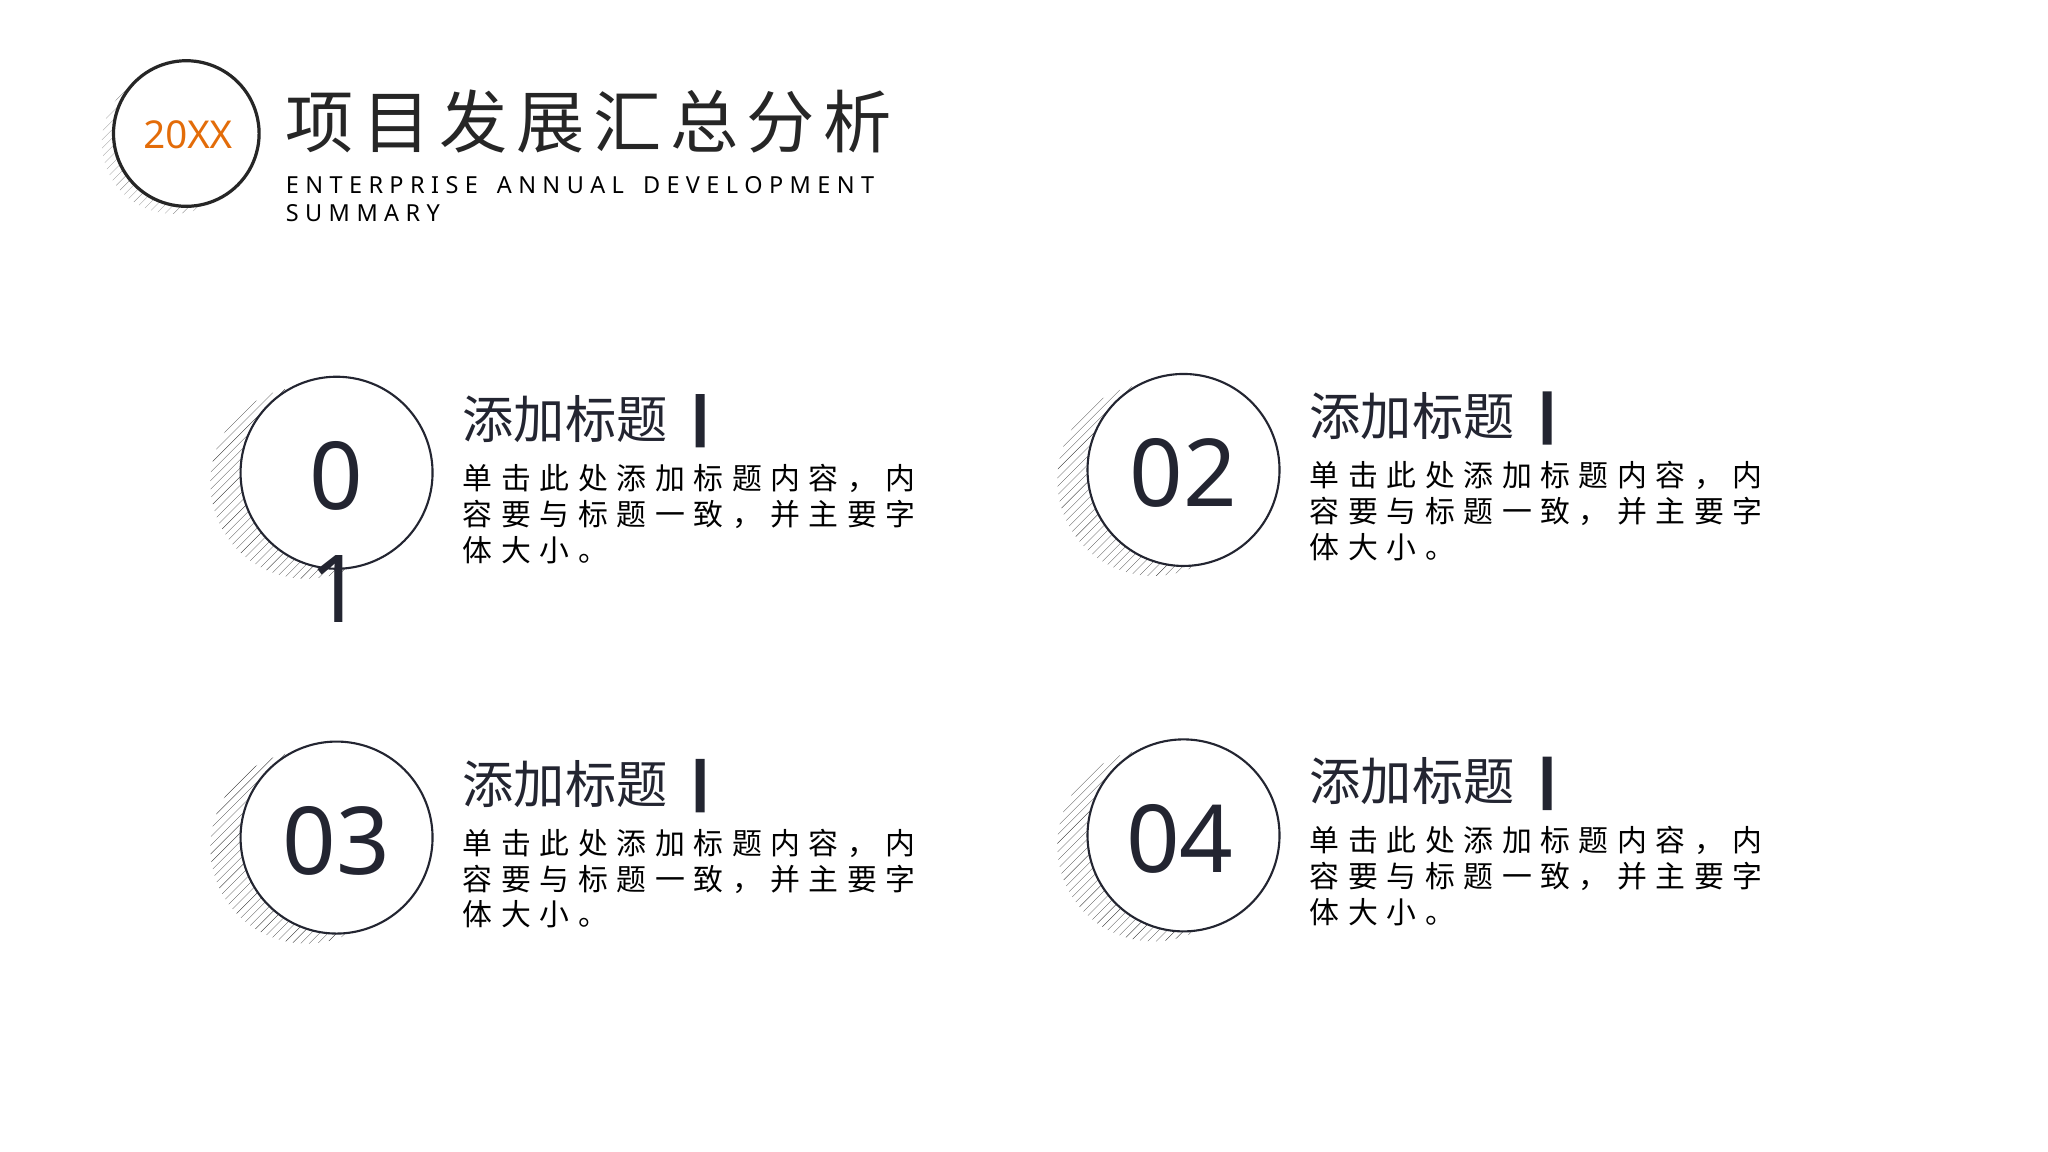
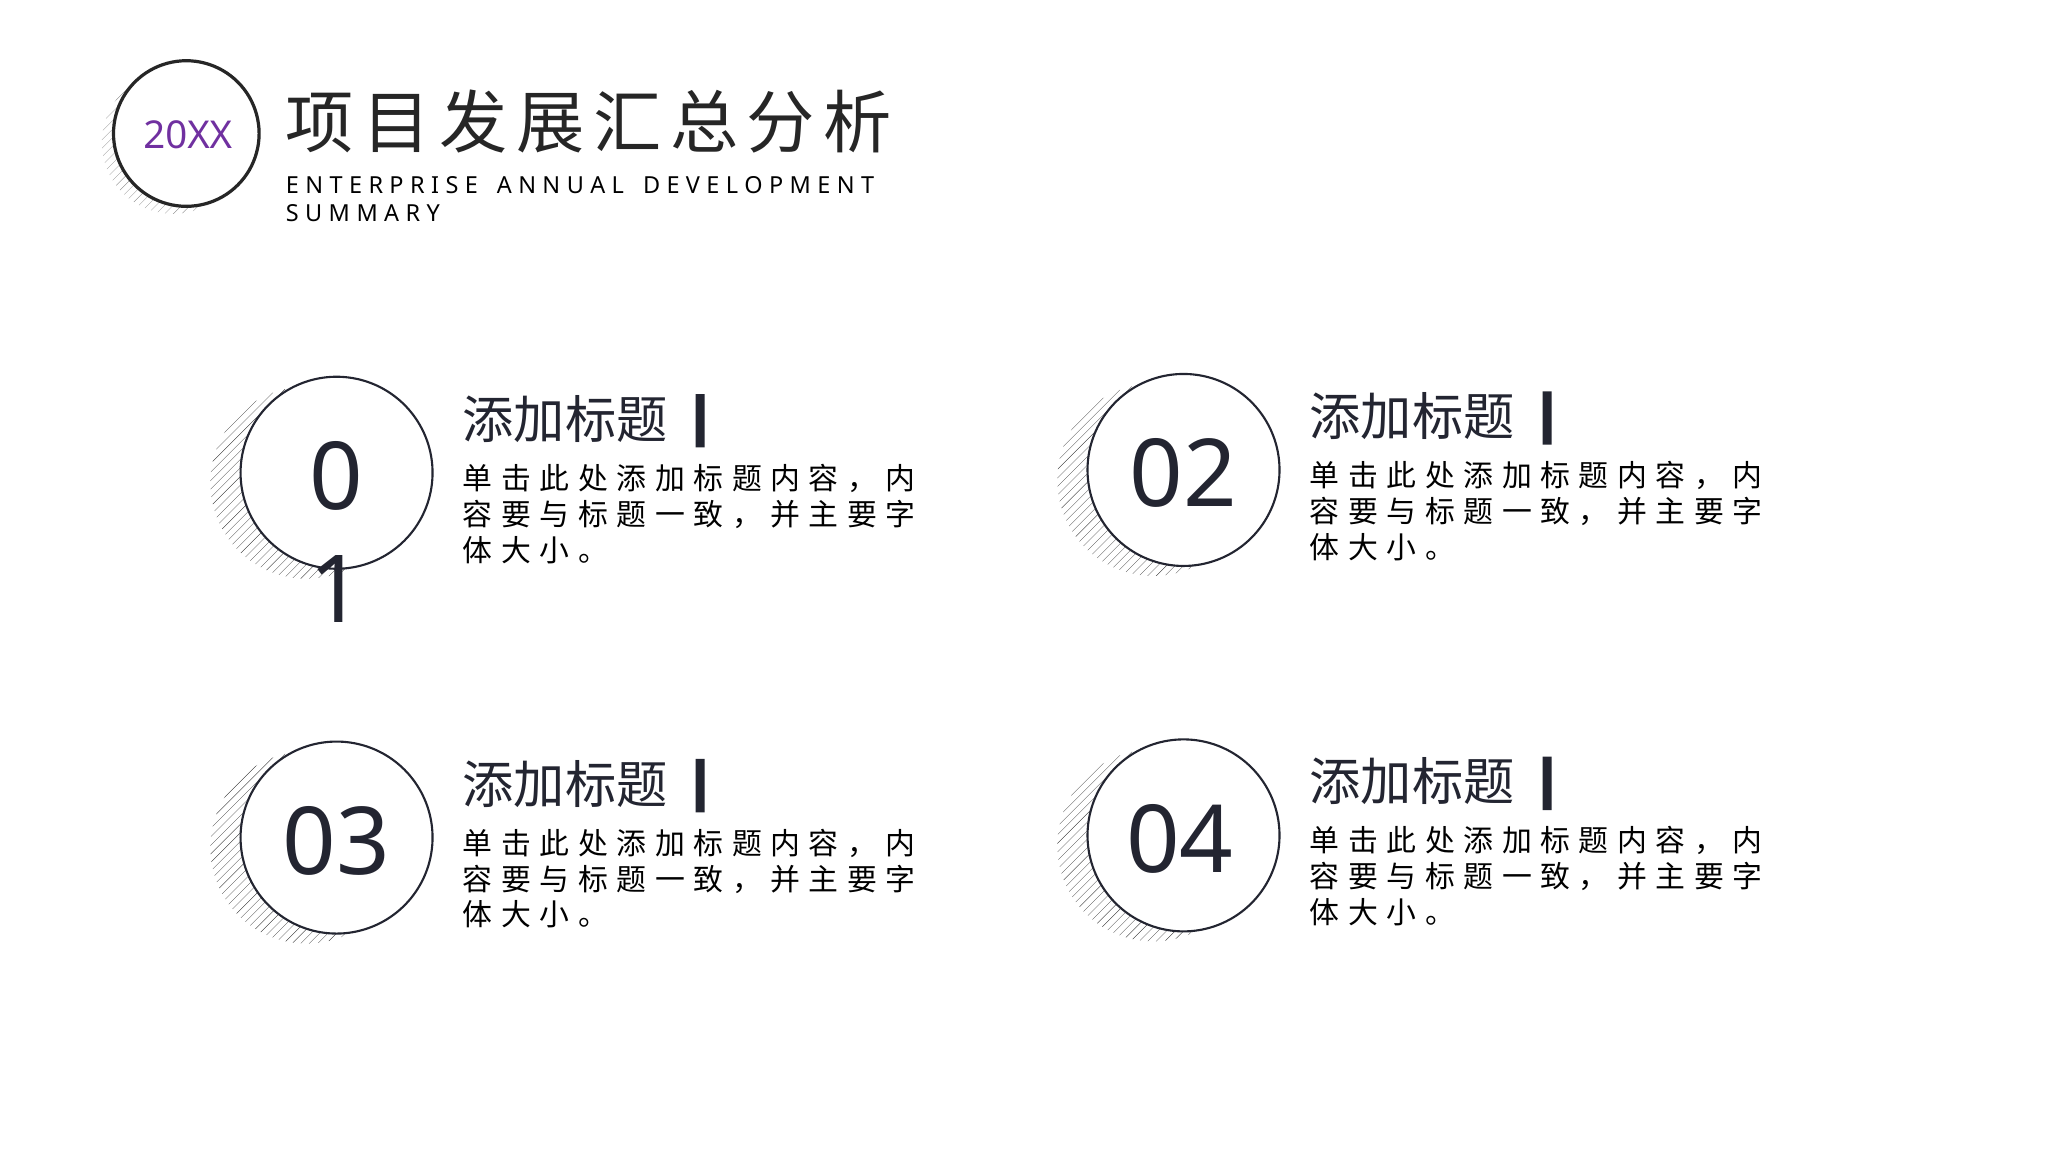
20XX colour: orange -> purple
